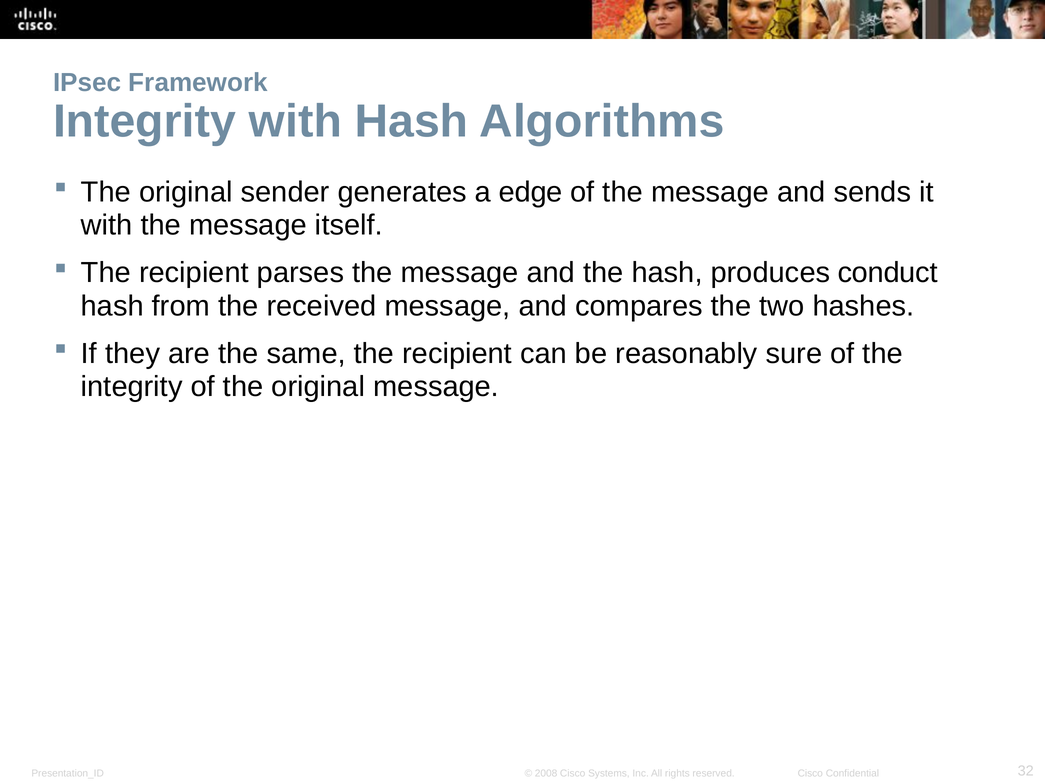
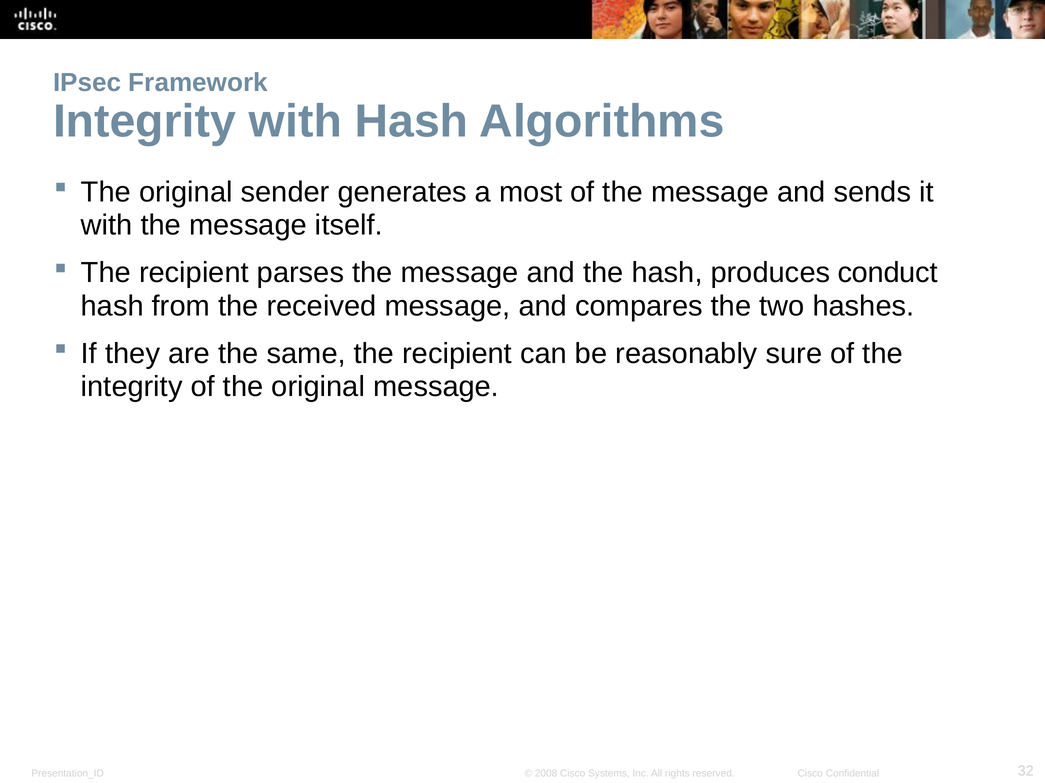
edge: edge -> most
